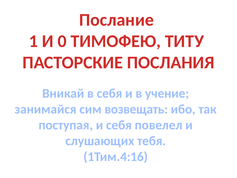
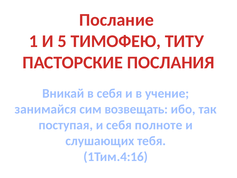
0: 0 -> 5
повелел: повелел -> полноте
